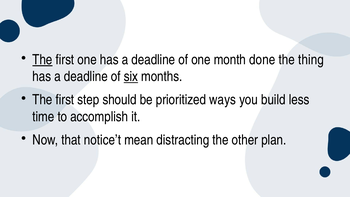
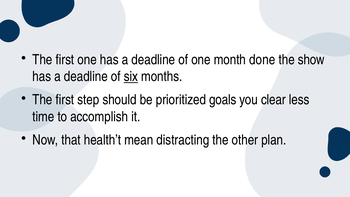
The at (42, 60) underline: present -> none
thing: thing -> show
ways: ways -> goals
build: build -> clear
notice’t: notice’t -> health’t
